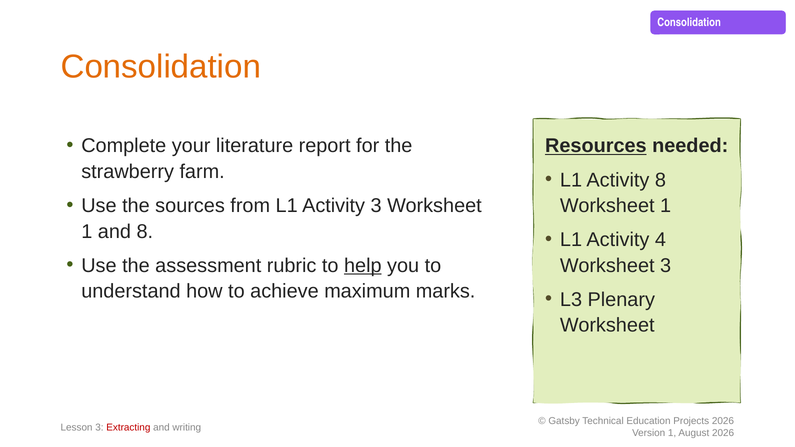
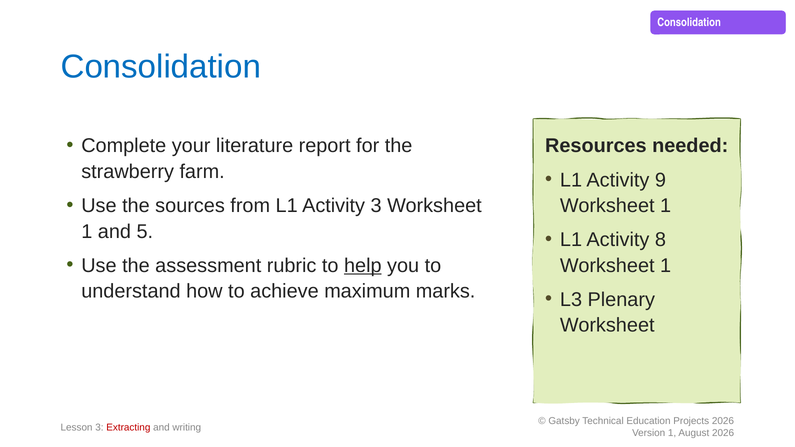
Consolidation at (161, 67) colour: orange -> blue
Resources underline: present -> none
Activity 8: 8 -> 9
and 8: 8 -> 5
4: 4 -> 8
3 at (666, 266): 3 -> 1
